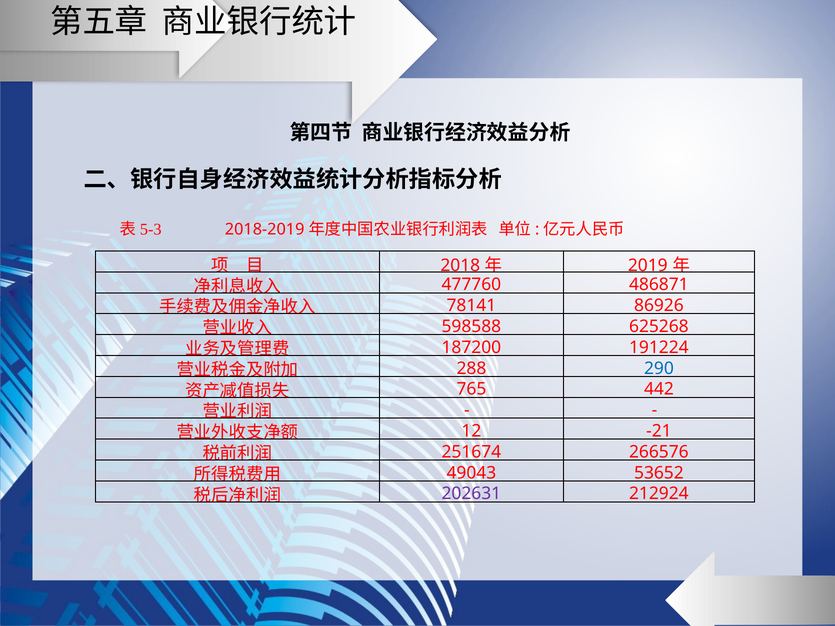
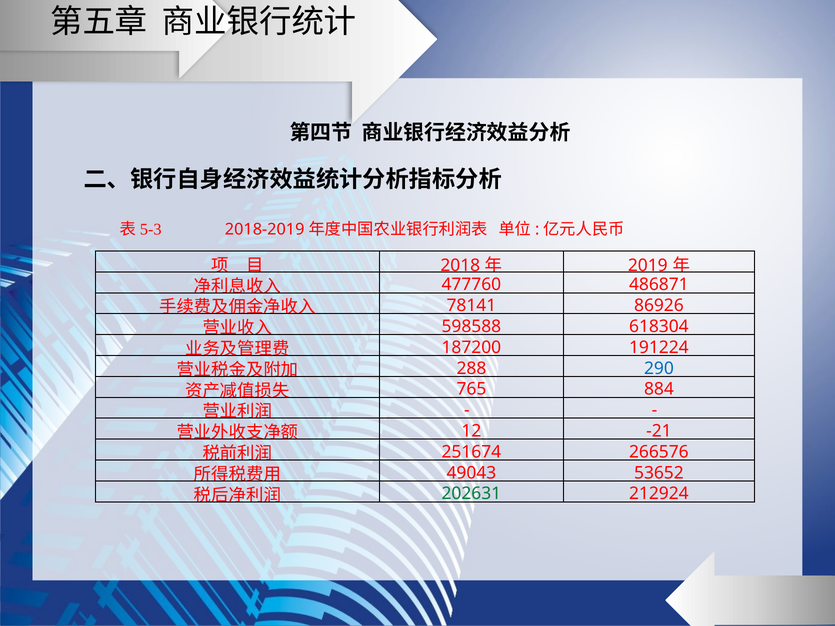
625268: 625268 -> 618304
442: 442 -> 884
202631 colour: purple -> green
